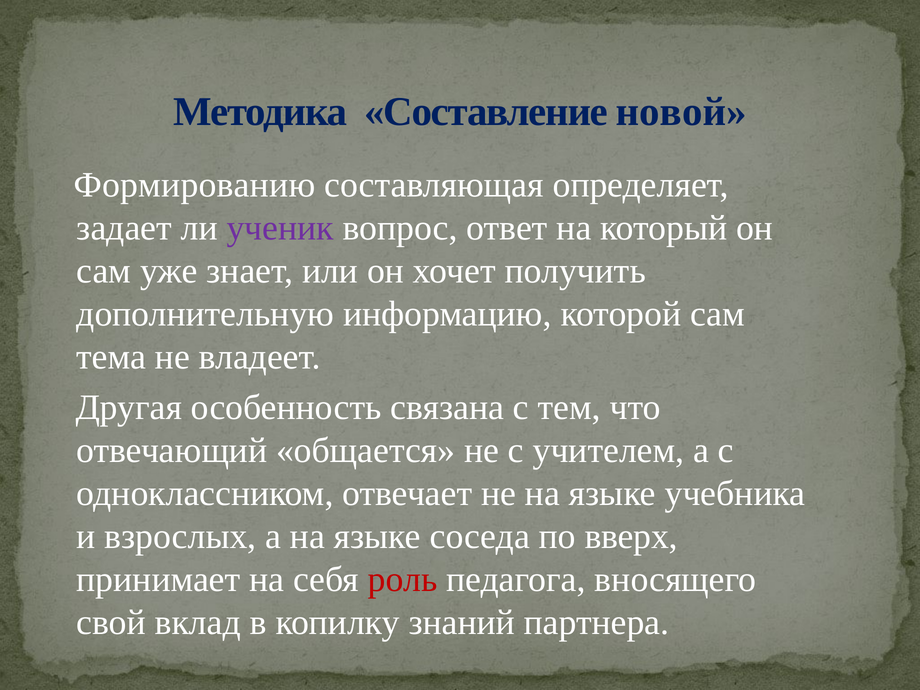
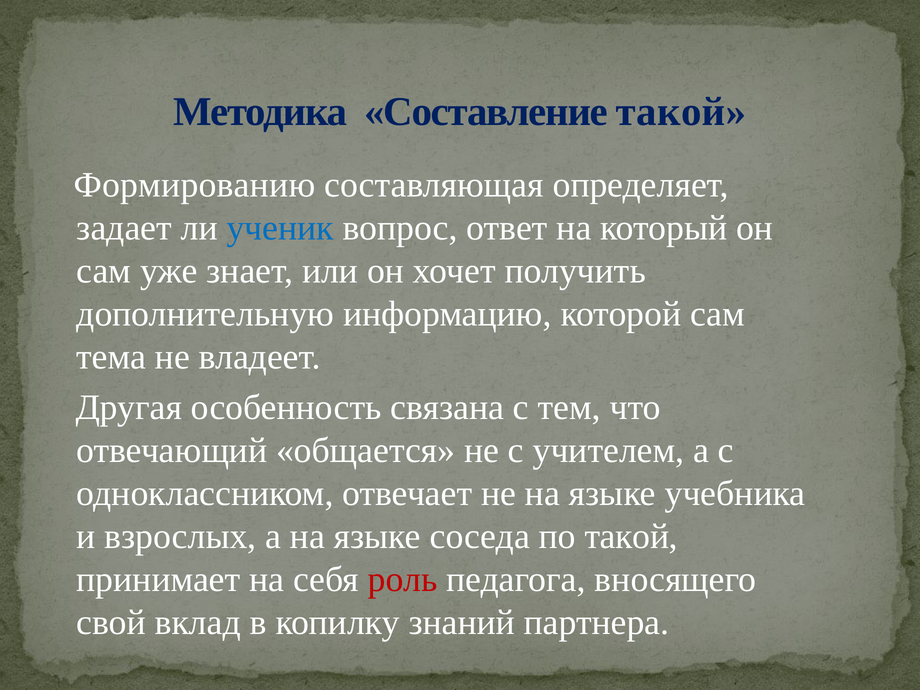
Составление новой: новой -> такой
ученик colour: purple -> blue
по вверх: вверх -> такой
